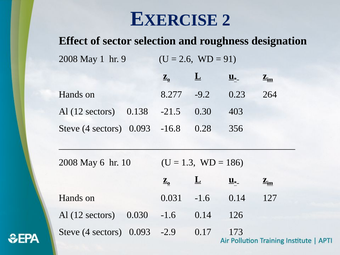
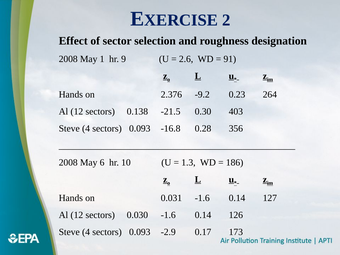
8.277: 8.277 -> 2.376
